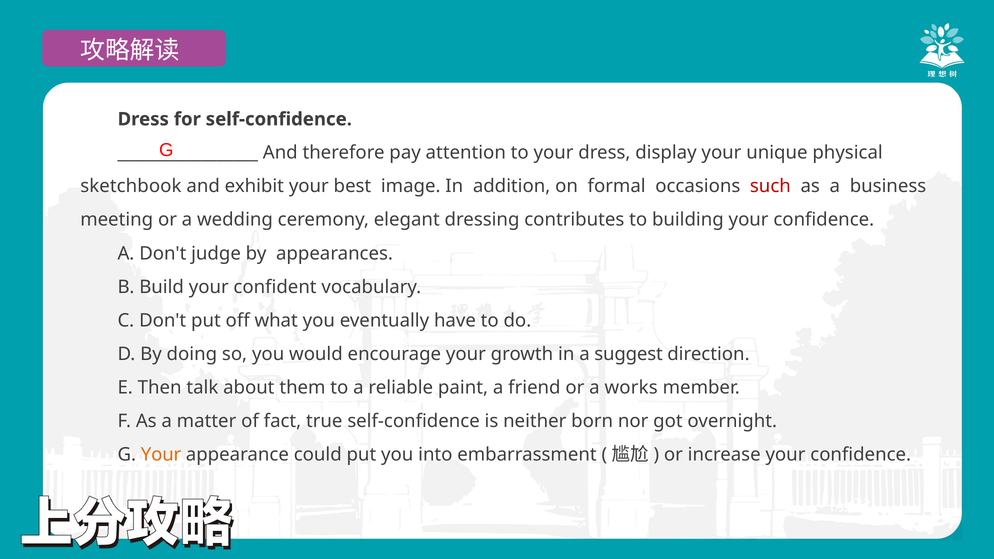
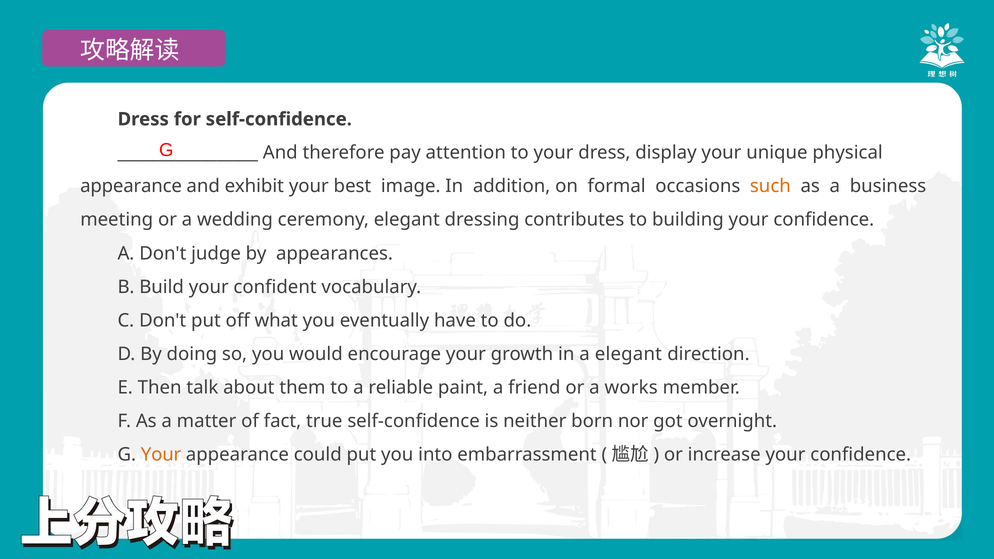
sketchbook at (131, 186): sketchbook -> appearance
such colour: red -> orange
a suggest: suggest -> elegant
